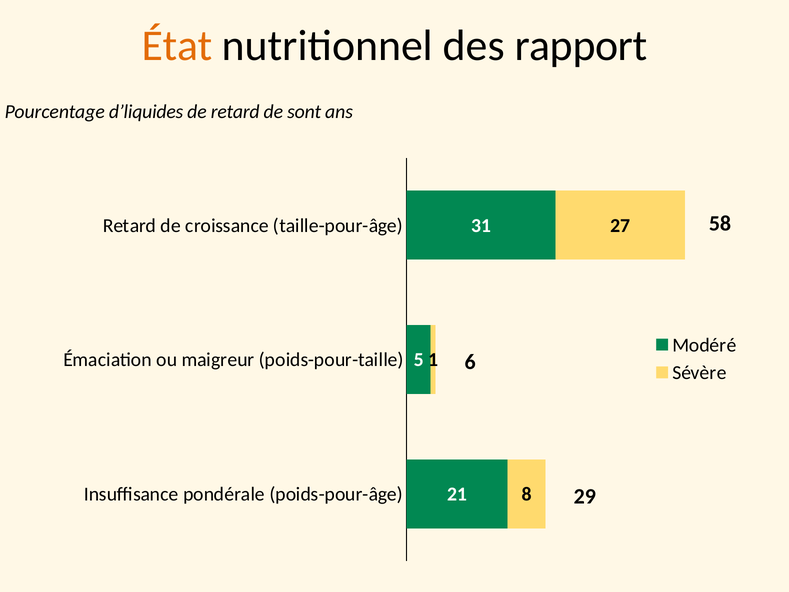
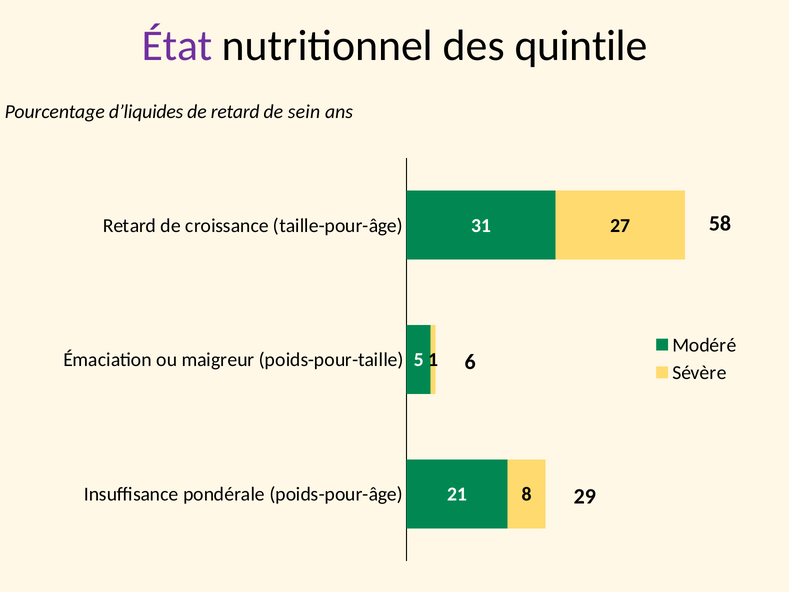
État colour: orange -> purple
rapport: rapport -> quintile
sont: sont -> sein
